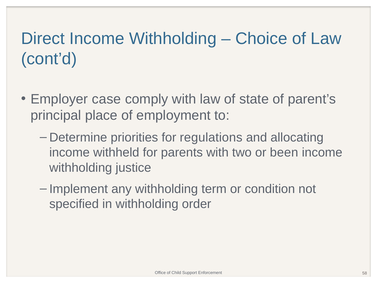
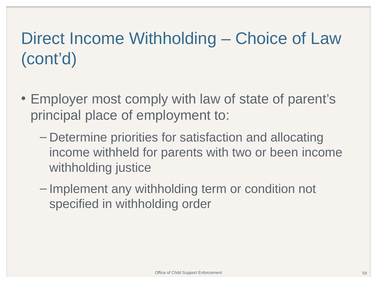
case: case -> most
regulations: regulations -> satisfaction
